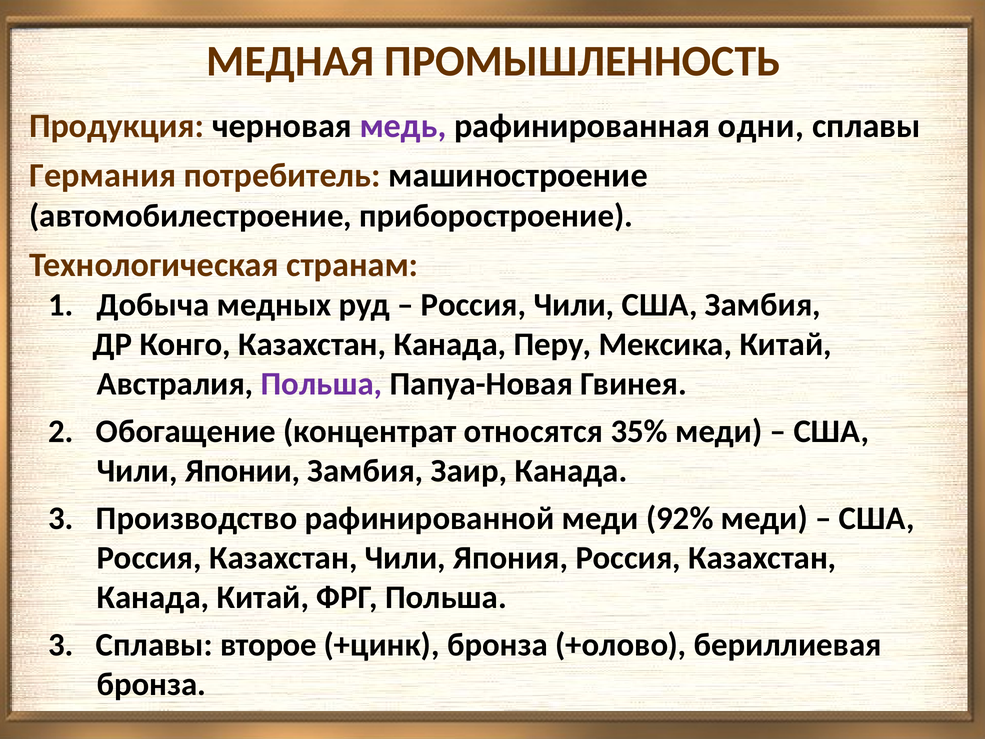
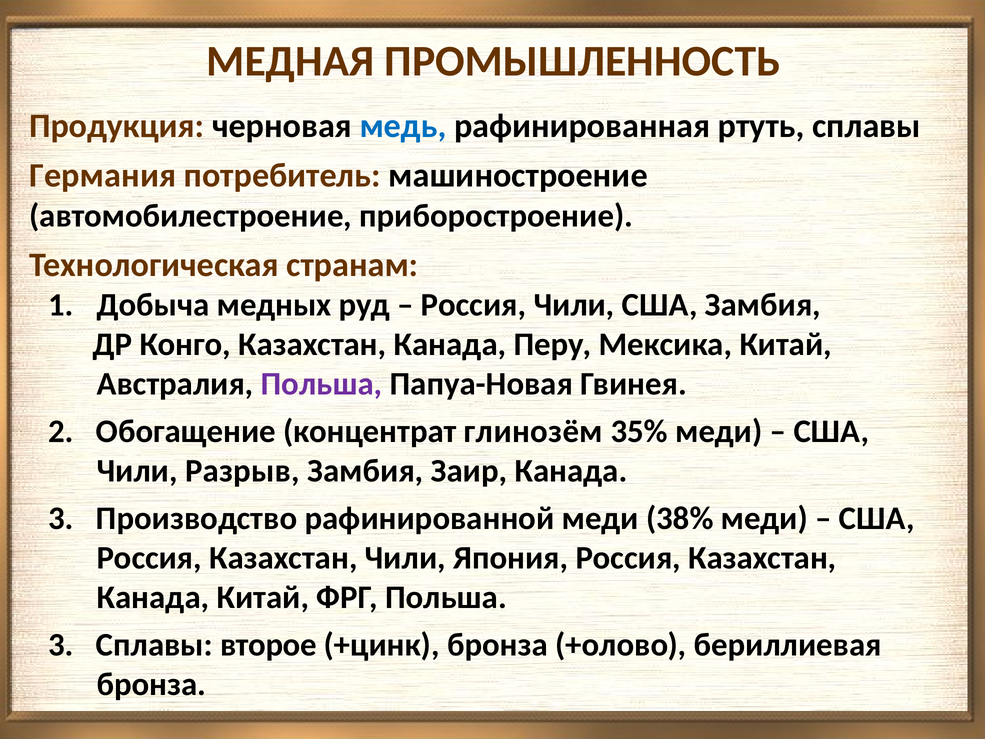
медь colour: purple -> blue
одни: одни -> ртуть
относятся: относятся -> глинозём
Японии: Японии -> Разрыв
92%: 92% -> 38%
